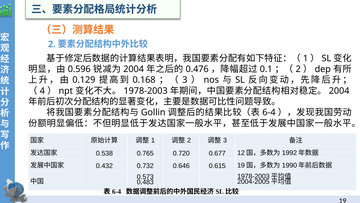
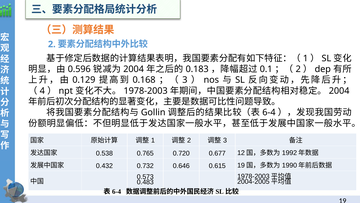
0.476: 0.476 -> 0.183
